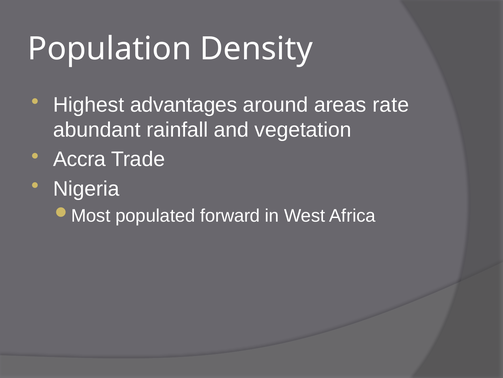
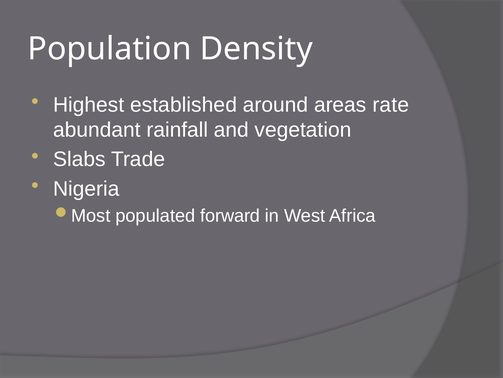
advantages: advantages -> established
Accra: Accra -> Slabs
